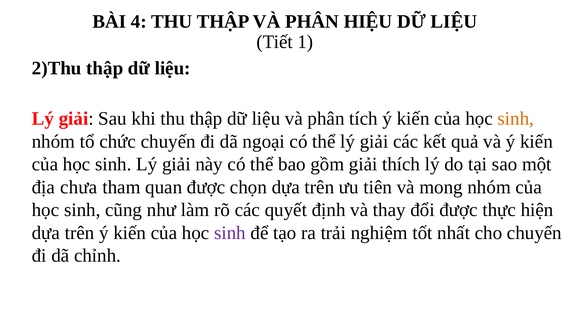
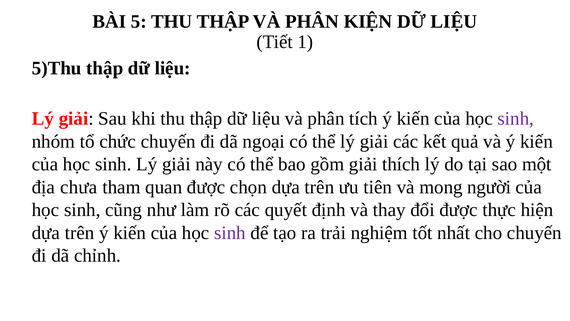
4: 4 -> 5
HIỆU: HIỆU -> KIỆN
2)Thu: 2)Thu -> 5)Thu
sinh at (516, 119) colour: orange -> purple
mong nhóm: nhóm -> người
